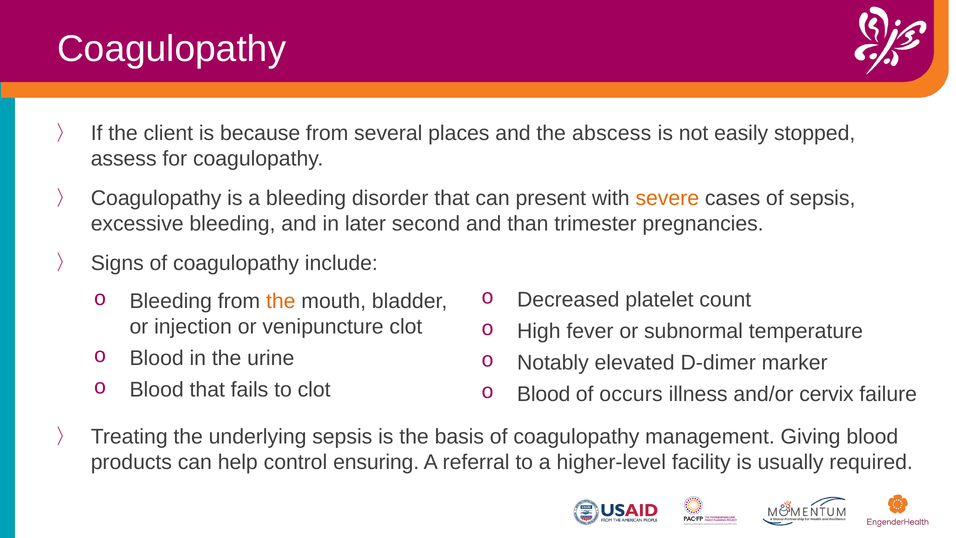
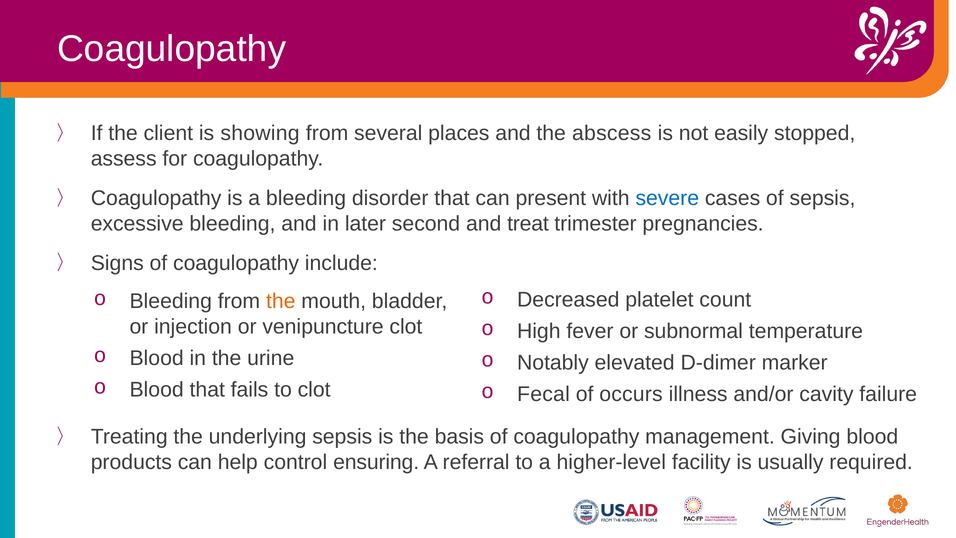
because: because -> showing
severe colour: orange -> blue
than: than -> treat
Blood at (544, 394): Blood -> Fecal
cervix: cervix -> cavity
